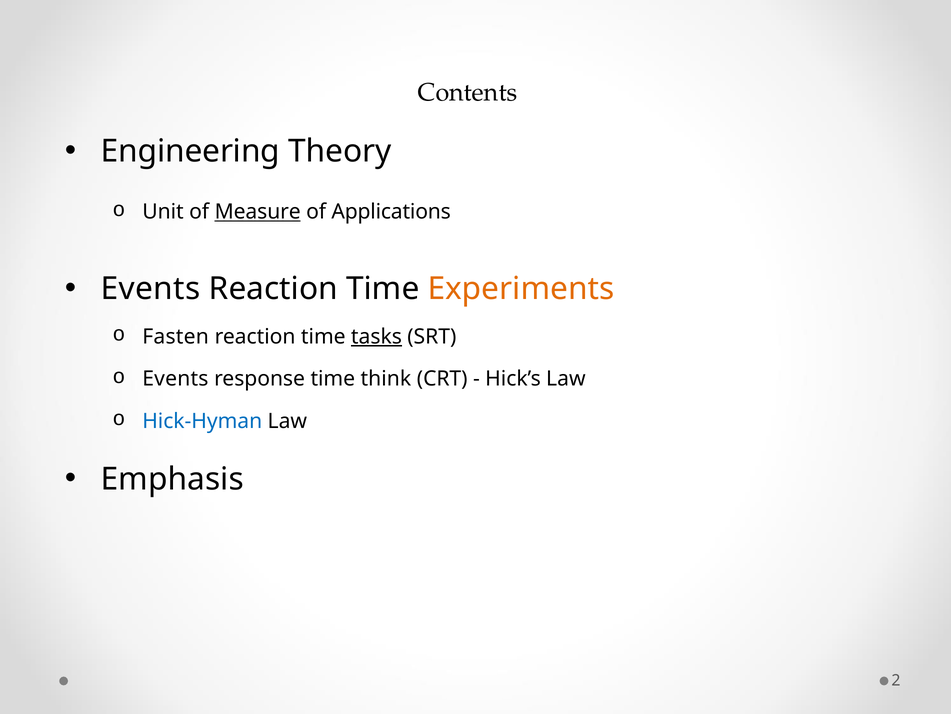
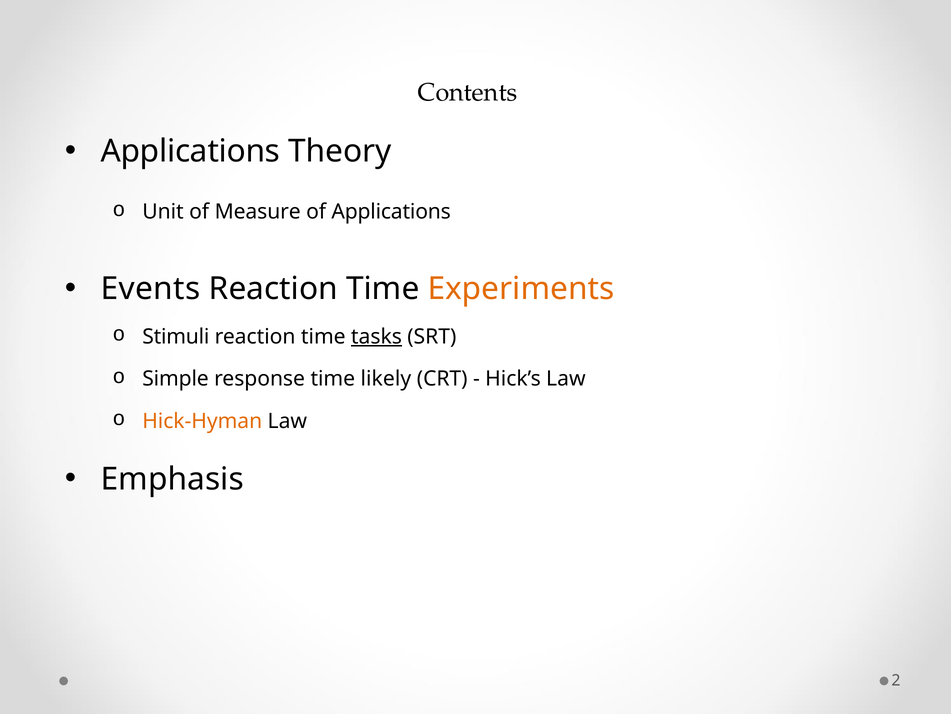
Engineering at (190, 151): Engineering -> Applications
Measure underline: present -> none
Fasten: Fasten -> Stimuli
Events at (175, 379): Events -> Simple
think: think -> likely
Hick-Hyman colour: blue -> orange
